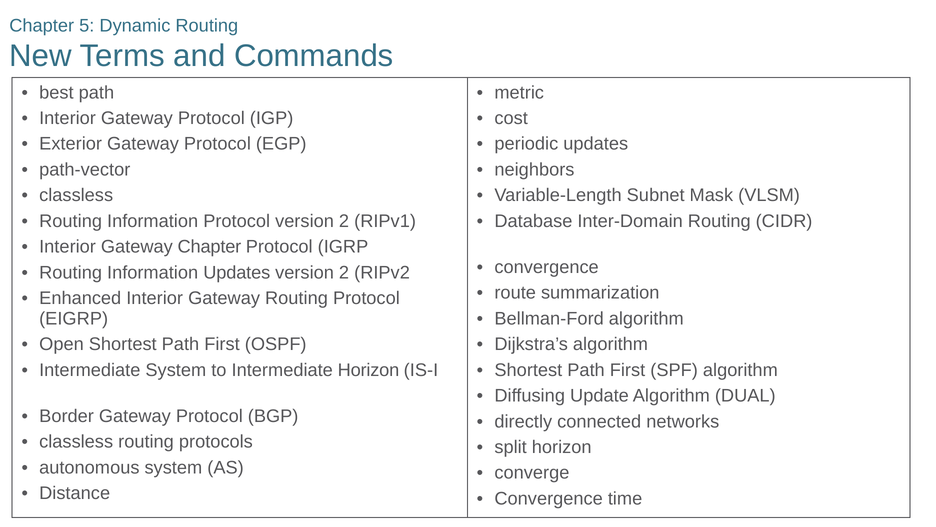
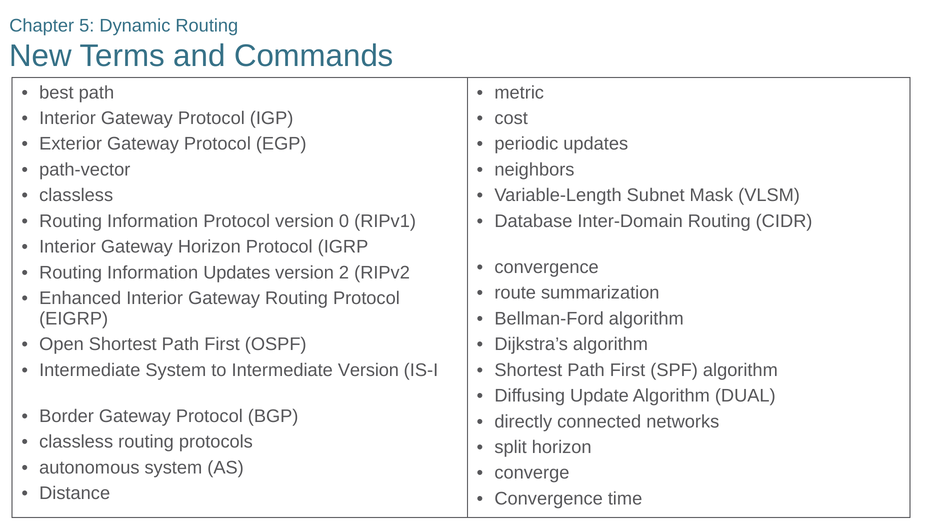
Protocol version 2: 2 -> 0
Gateway Chapter: Chapter -> Horizon
Intermediate Horizon: Horizon -> Version
